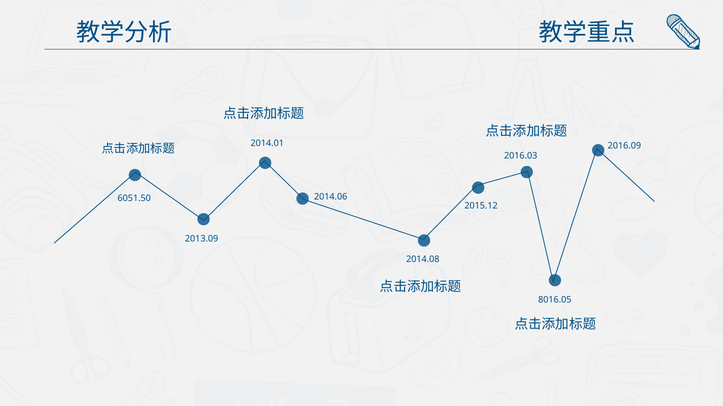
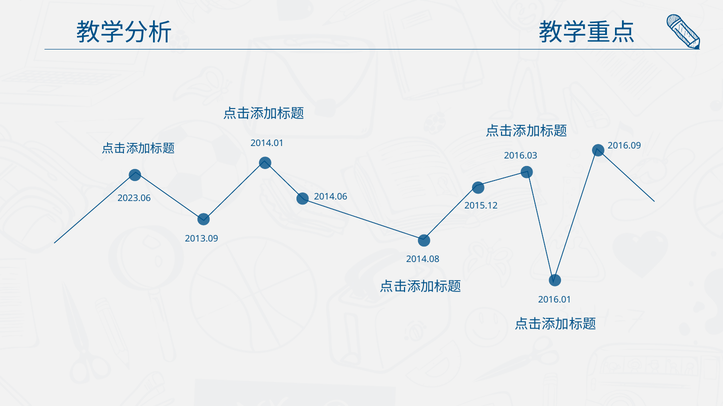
6051.50: 6051.50 -> 2023.06
8016.05: 8016.05 -> 2016.01
